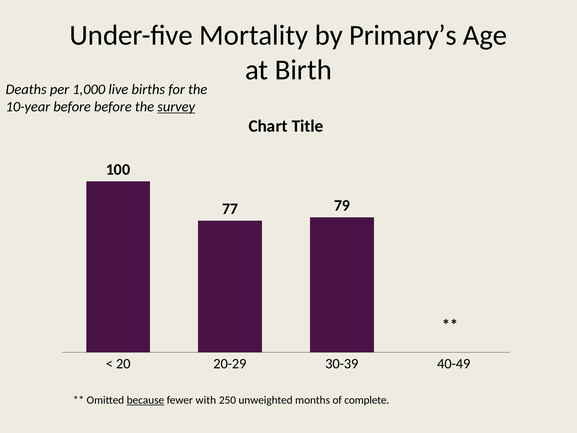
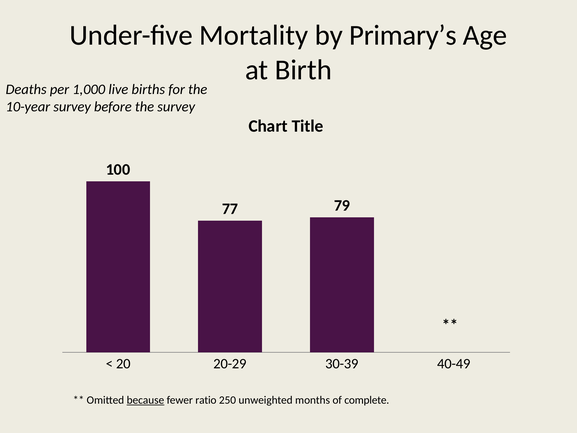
10-year before: before -> survey
survey at (176, 107) underline: present -> none
with: with -> ratio
